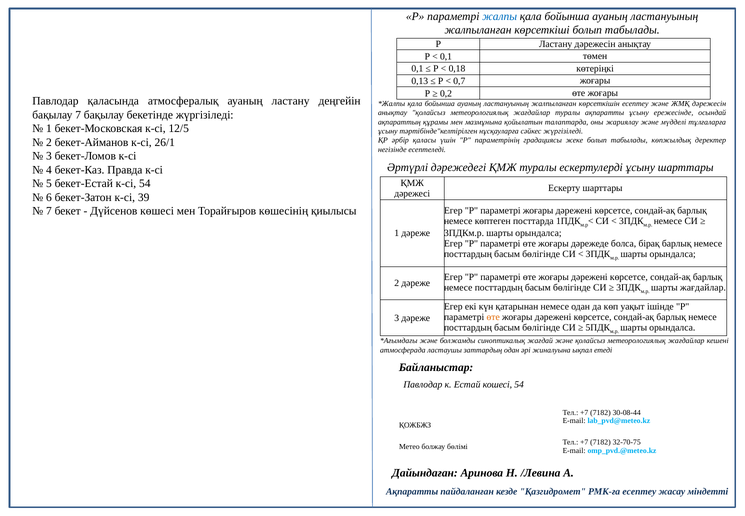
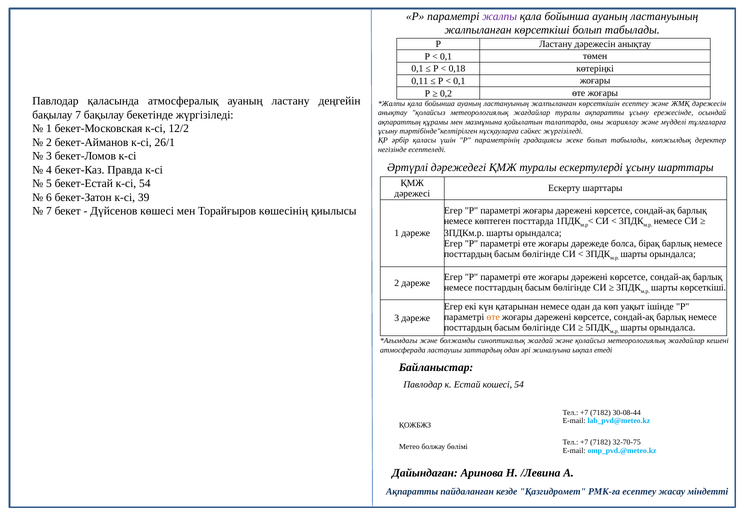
жалпы colour: blue -> purple
0,13: 0,13 -> 0,11
0,7 at (459, 81): 0,7 -> 0,1
12/5: 12/5 -> 12/2
шарты жағдайлар: жағдайлар -> көрсеткіші
